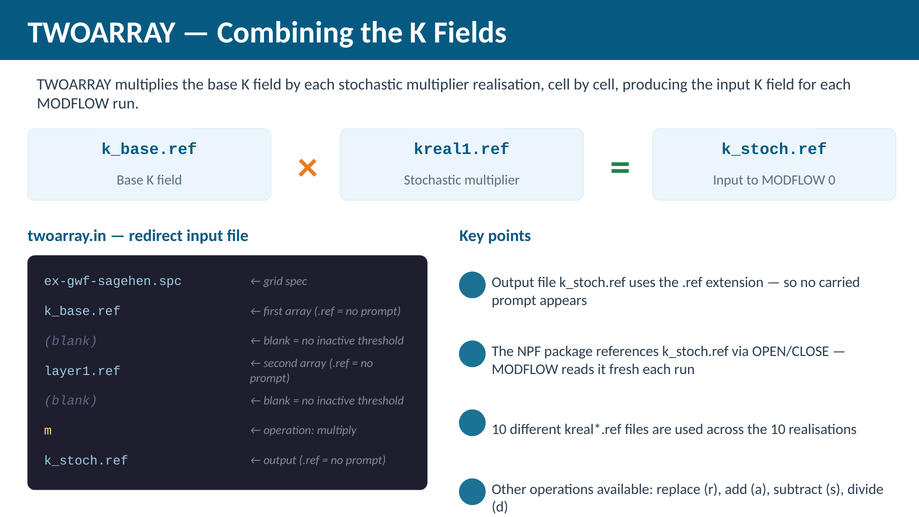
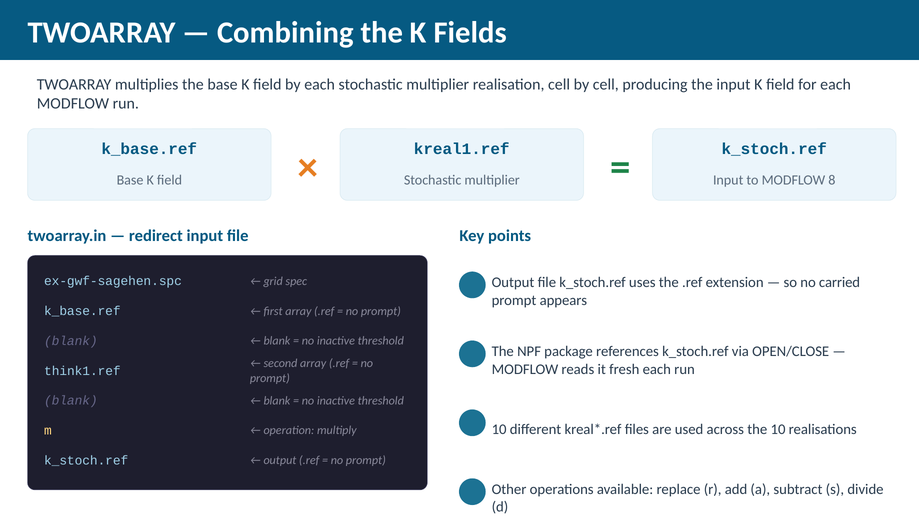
0: 0 -> 8
layer1.ref: layer1.ref -> think1.ref
